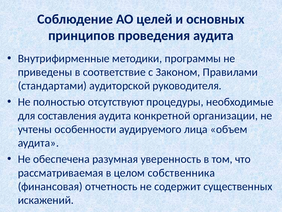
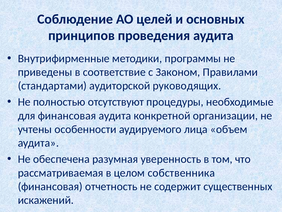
руководителя: руководителя -> руководящих
для составления: составления -> финансовая
